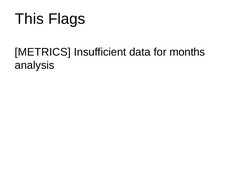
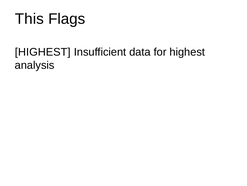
METRICS at (43, 52): METRICS -> HIGHEST
for months: months -> highest
